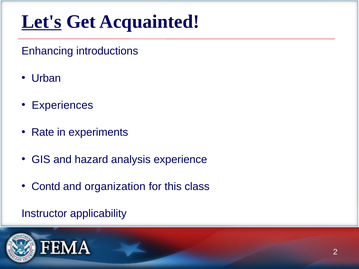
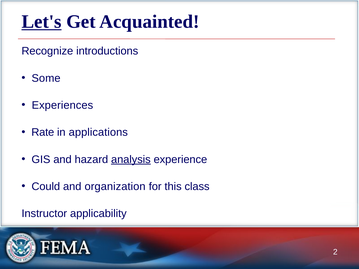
Enhancing: Enhancing -> Recognize
Urban: Urban -> Some
experiments: experiments -> applications
analysis underline: none -> present
Contd: Contd -> Could
